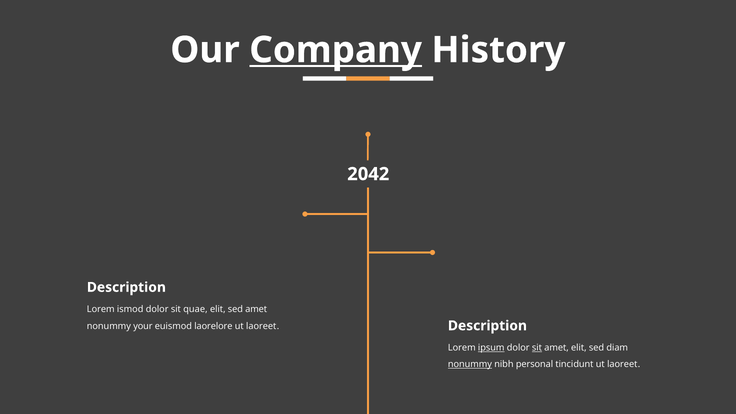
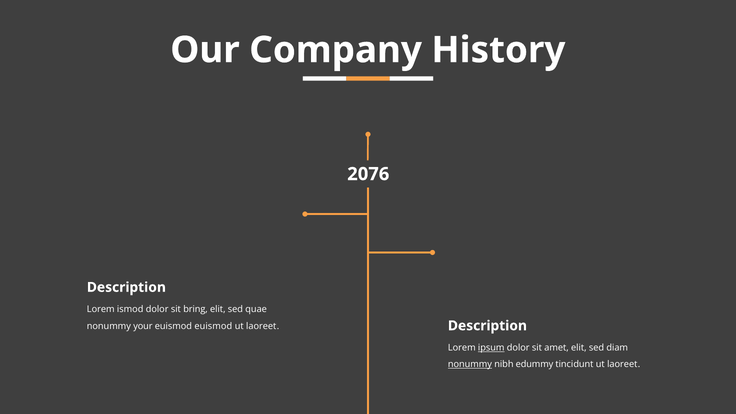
Company underline: present -> none
2042: 2042 -> 2076
quae: quae -> bring
sed amet: amet -> quae
euismod laorelore: laorelore -> euismod
sit at (537, 348) underline: present -> none
personal: personal -> edummy
